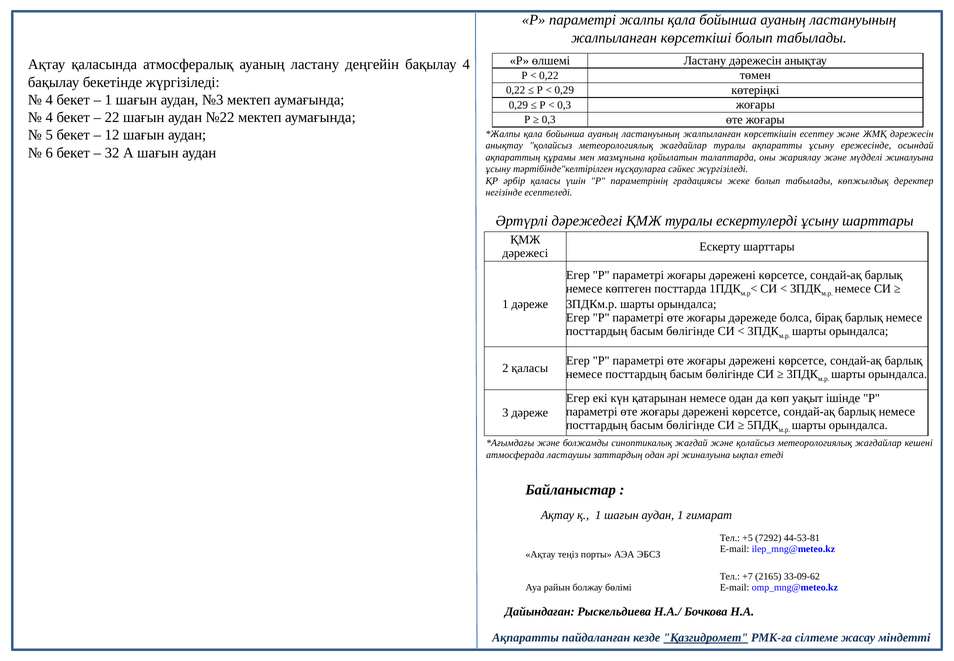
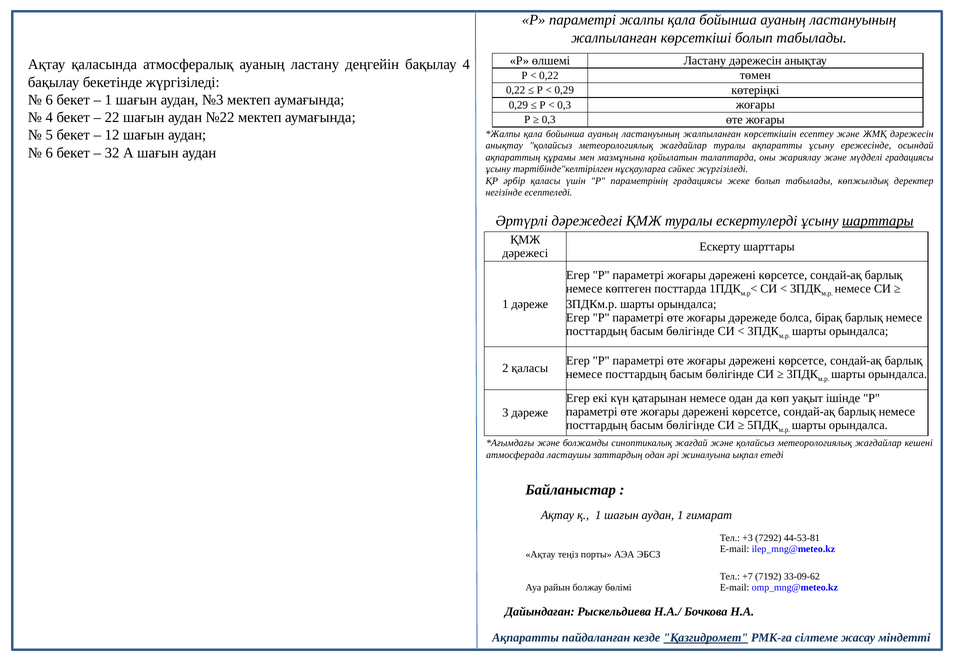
4 at (49, 100): 4 -> 6
мүдделі жиналуына: жиналуына -> градациясы
шарттары at (878, 221) underline: none -> present
+5: +5 -> +3
2165: 2165 -> 7192
